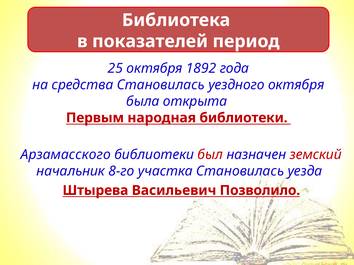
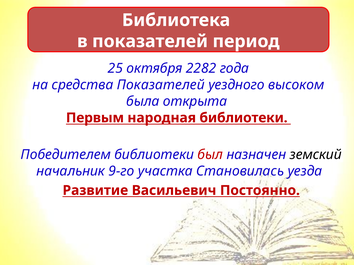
1892: 1892 -> 2282
средства Становилась: Становилась -> Показателей
уездного октября: октября -> высоком
Арзамасского: Арзамасского -> Победителем
земский colour: red -> black
8-го: 8-го -> 9-го
Штырева: Штырева -> Развитие
Позволило: Позволило -> Постоянно
